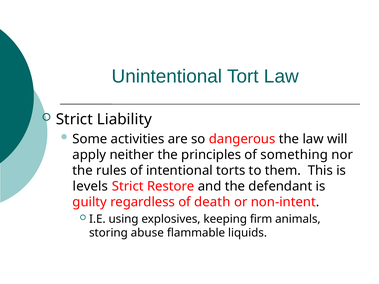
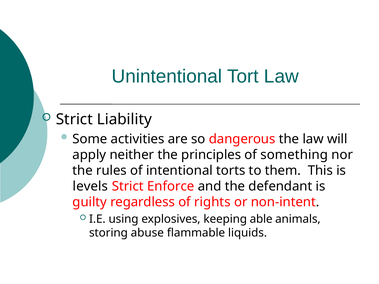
Restore: Restore -> Enforce
death: death -> rights
firm: firm -> able
